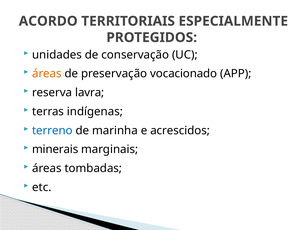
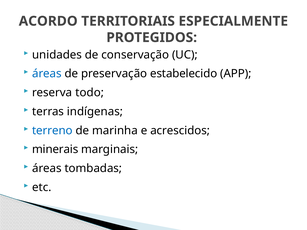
áreas at (47, 74) colour: orange -> blue
vocacionado: vocacionado -> estabelecido
lavra: lavra -> todo
